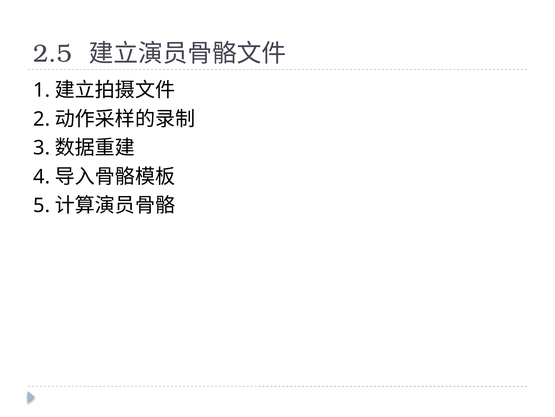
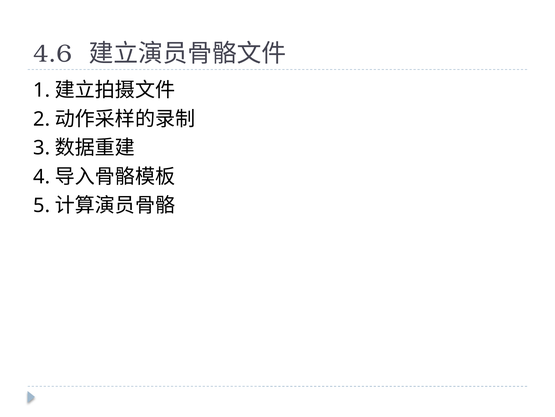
2.5: 2.5 -> 4.6
